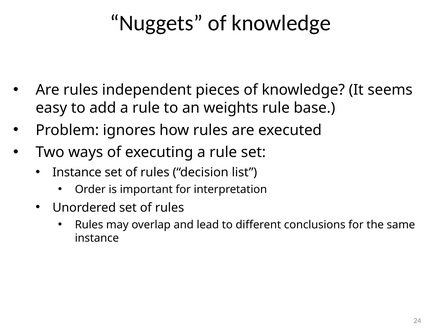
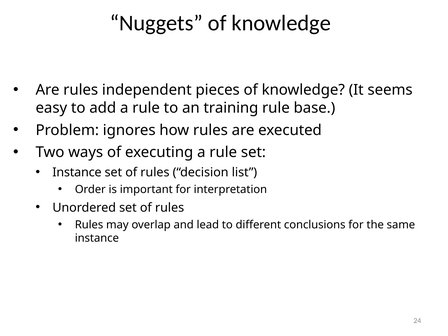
weights: weights -> training
